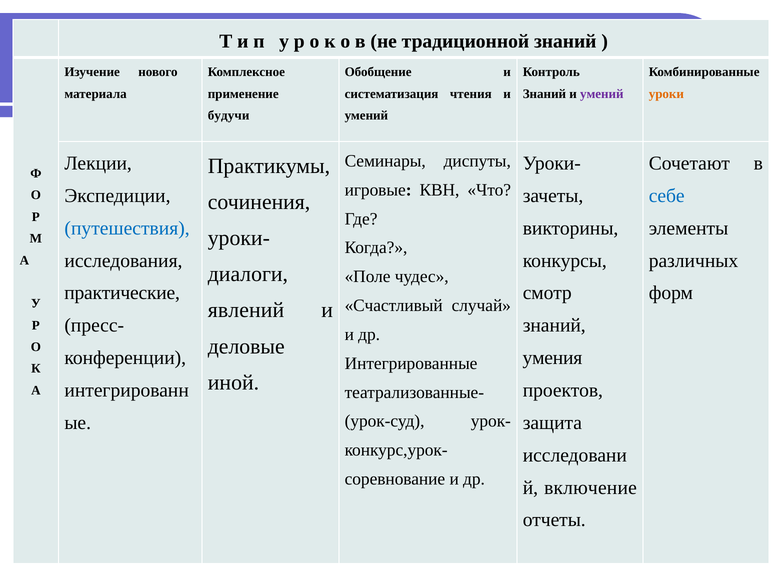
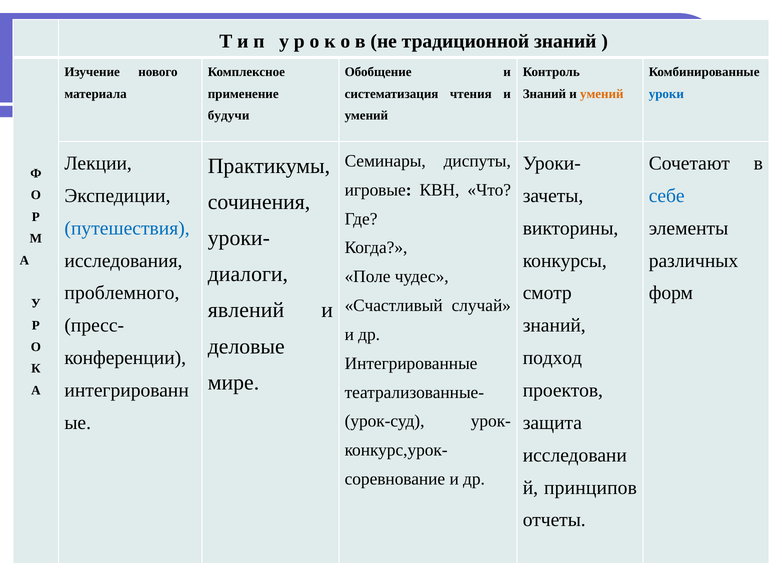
умений at (602, 94) colour: purple -> orange
уроки colour: orange -> blue
практические: практические -> проблемного
умения: умения -> подход
иной: иной -> мире
включение: включение -> принципов
